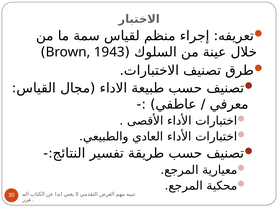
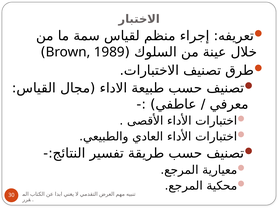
1943: 1943 -> 1989
